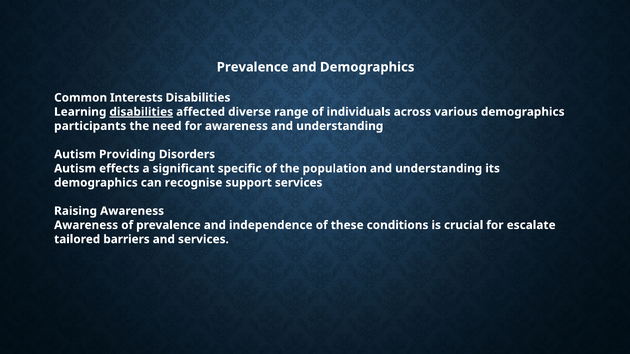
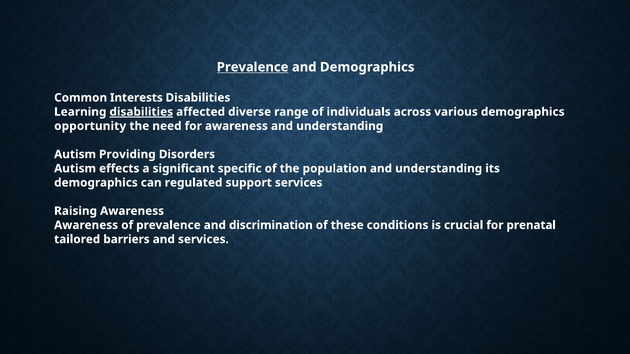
Prevalence at (253, 67) underline: none -> present
participants: participants -> opportunity
recognise: recognise -> regulated
independence: independence -> discrimination
escalate: escalate -> prenatal
